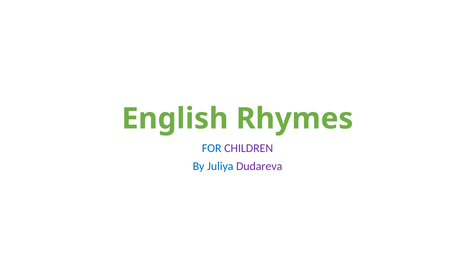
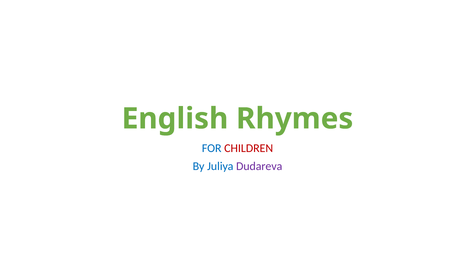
CHILDREN colour: purple -> red
